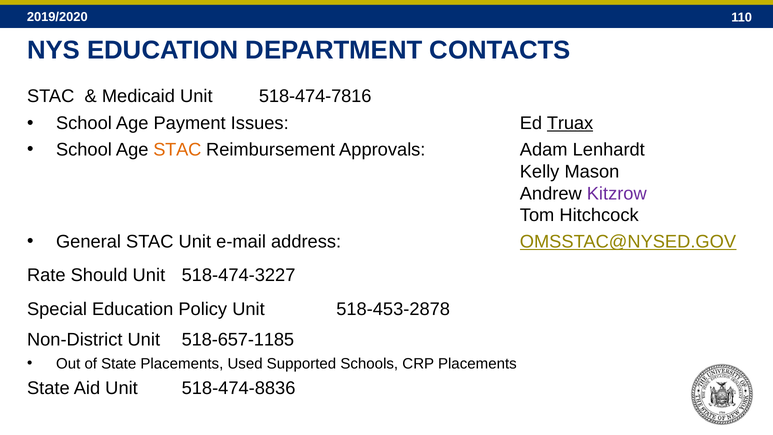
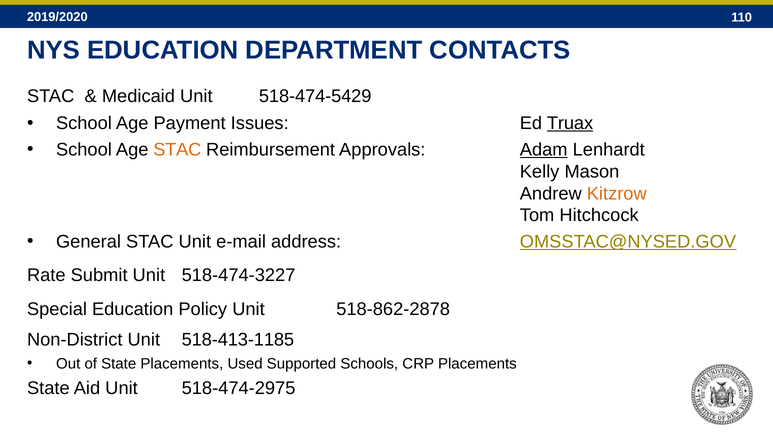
518-474-7816: 518-474-7816 -> 518-474-5429
Adam underline: none -> present
Kitzrow colour: purple -> orange
Should: Should -> Submit
518-453-2878: 518-453-2878 -> 518-862-2878
518-657-1185: 518-657-1185 -> 518-413-1185
518-474-8836: 518-474-8836 -> 518-474-2975
